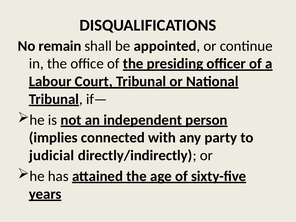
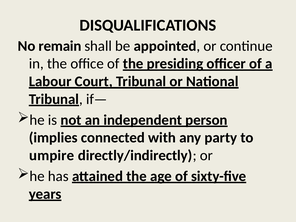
judicial: judicial -> umpire
